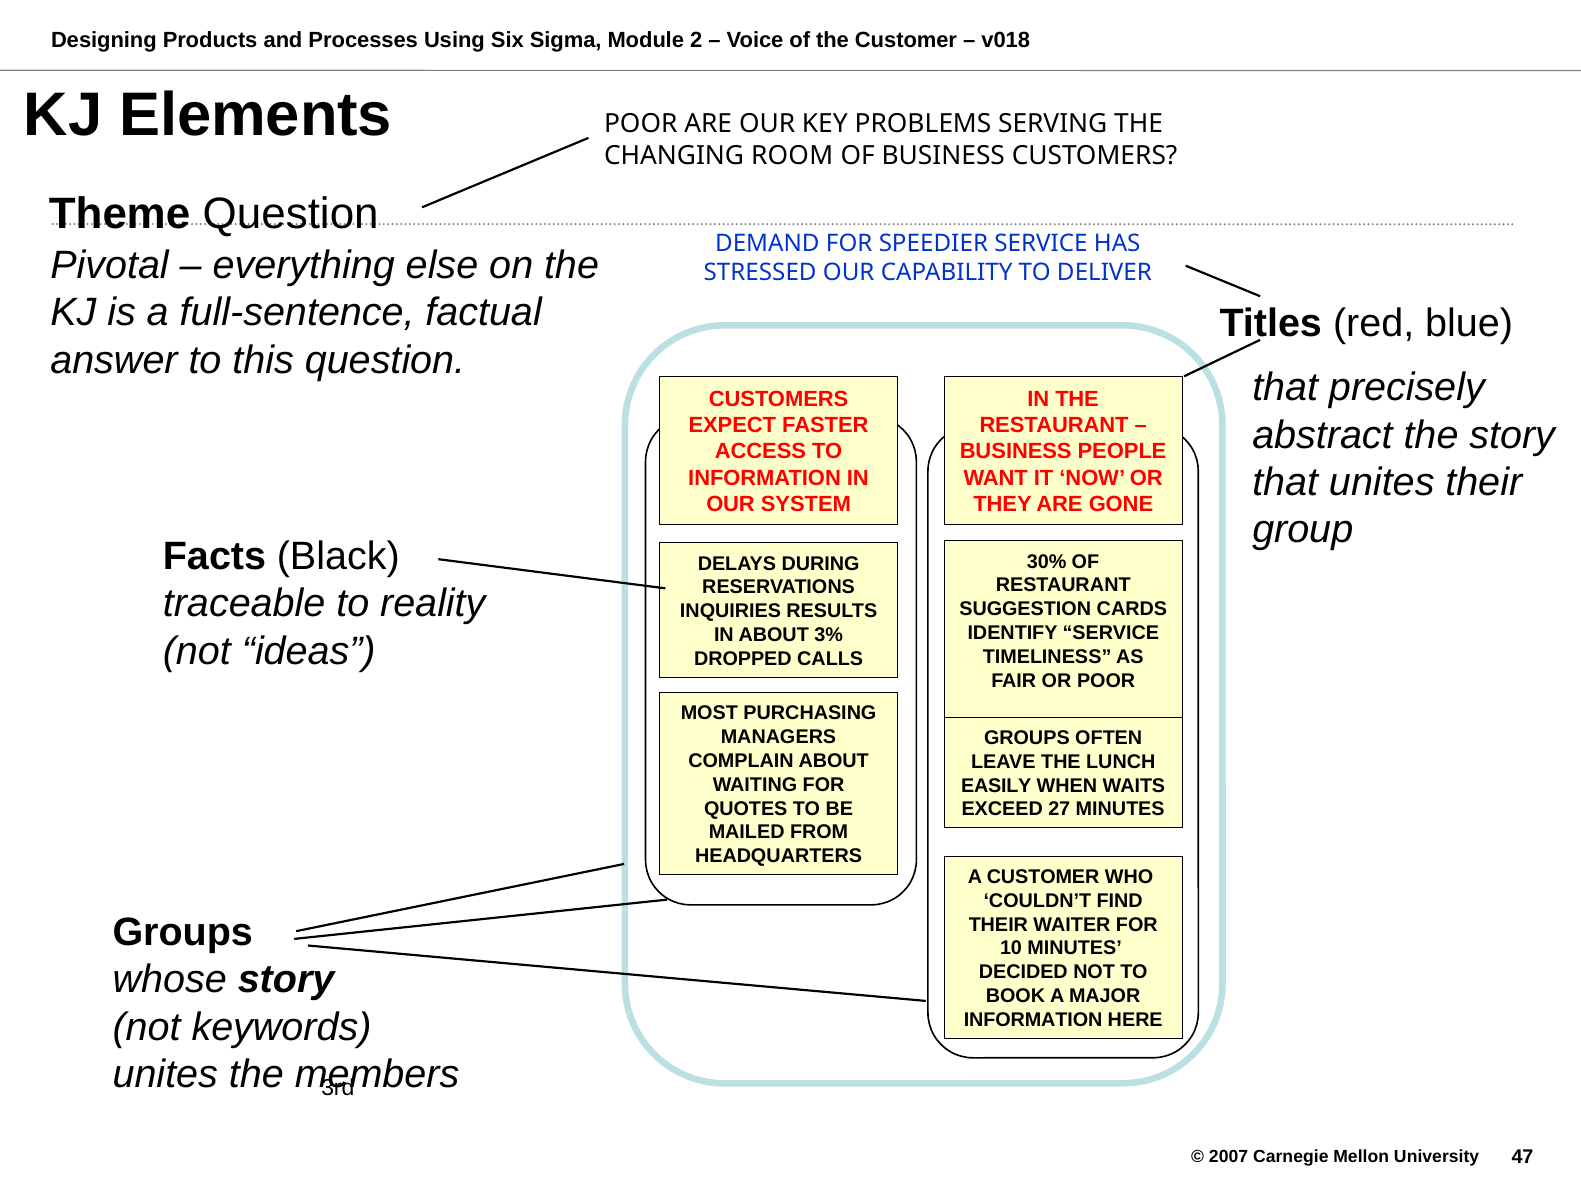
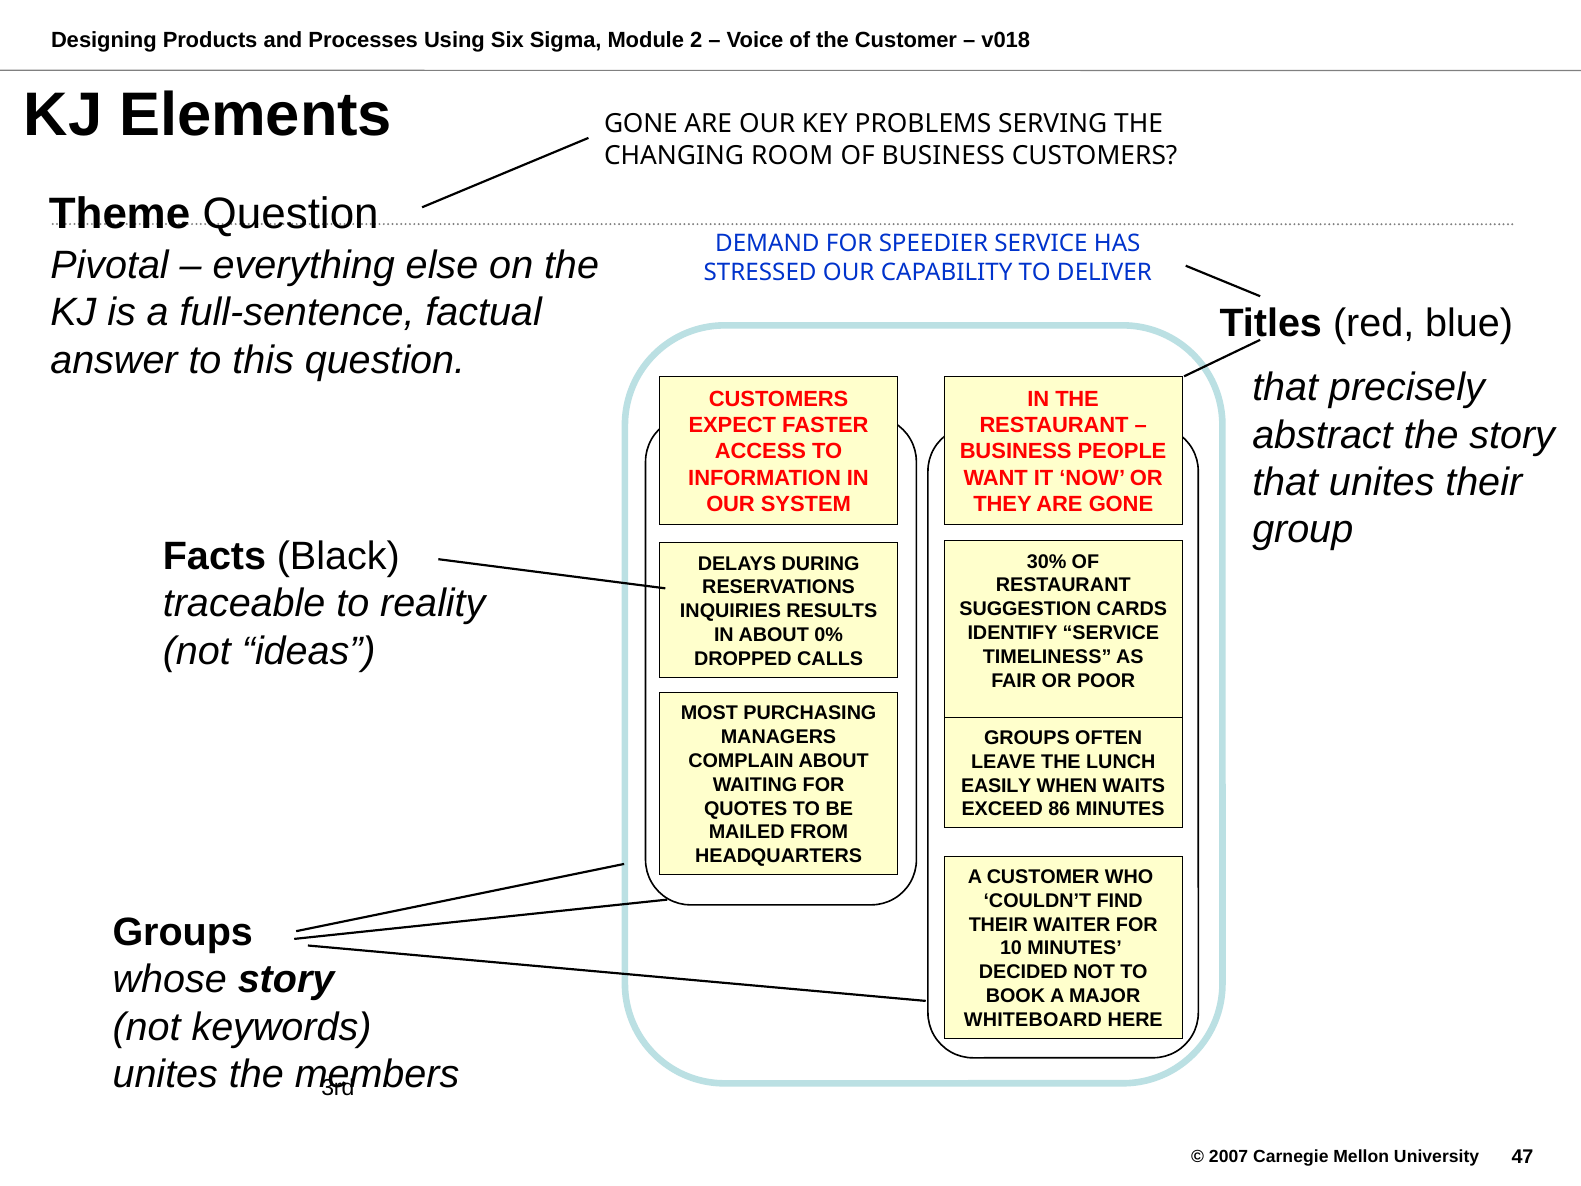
Elements POOR: POOR -> GONE
3%: 3% -> 0%
27: 27 -> 86
INFORMATION at (1033, 1019): INFORMATION -> WHITEBOARD
